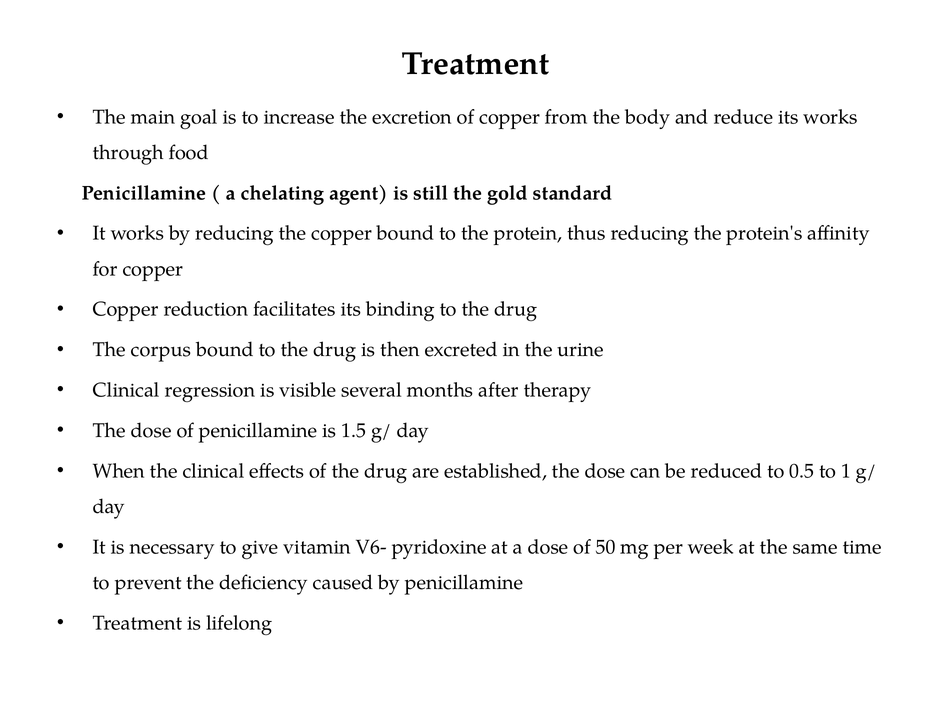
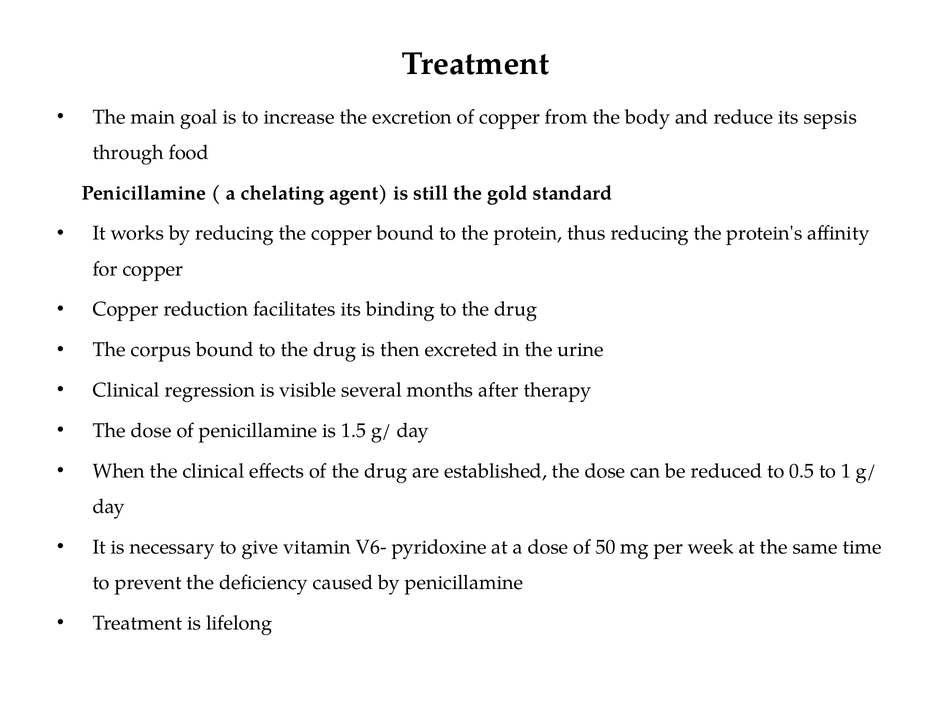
its works: works -> sepsis
